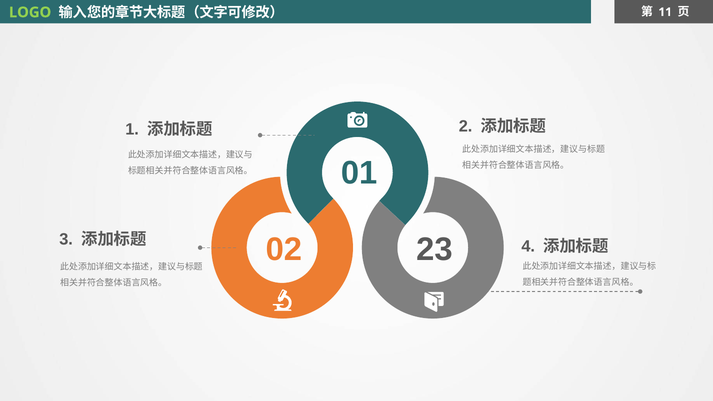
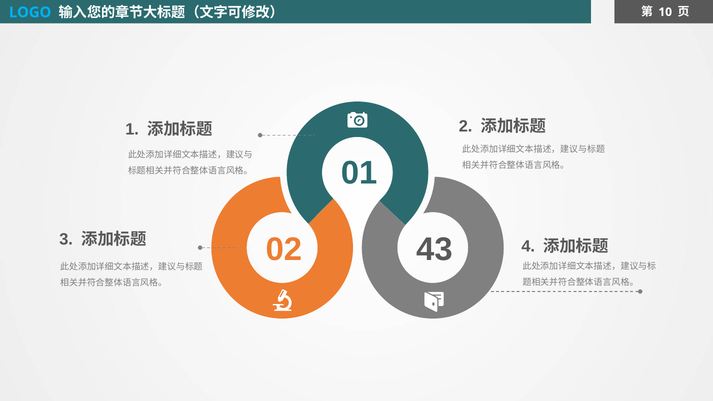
LOGO colour: light green -> light blue
11: 11 -> 10
23: 23 -> 43
